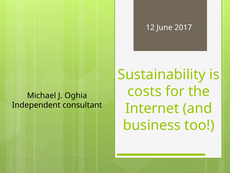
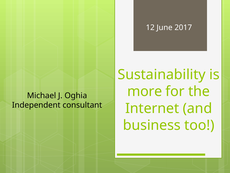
costs: costs -> more
